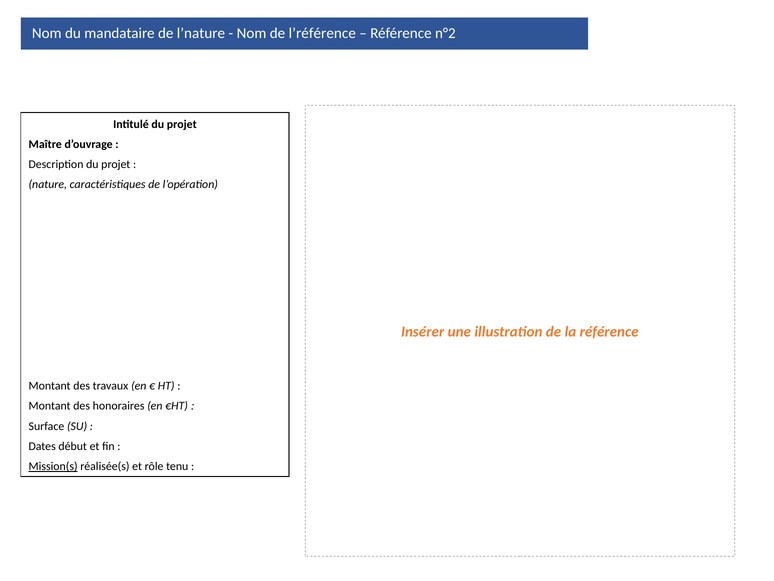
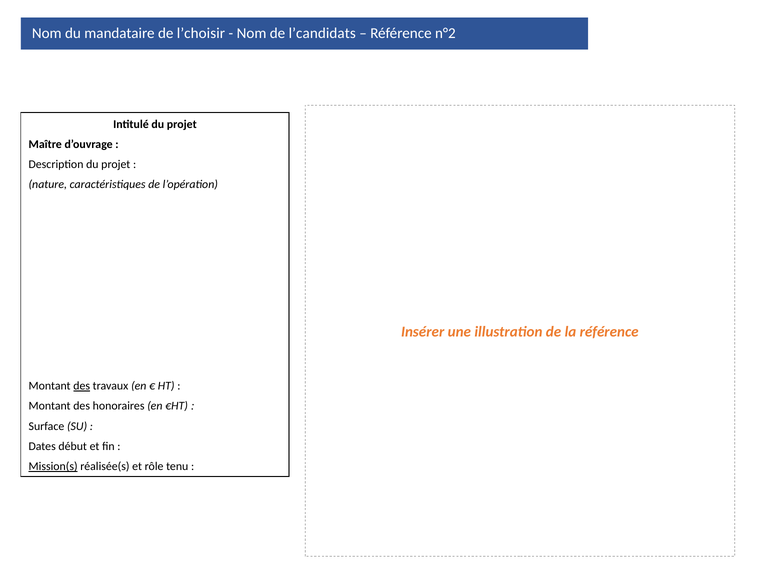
l’nature: l’nature -> l’choisir
l’référence: l’référence -> l’candidats
des at (82, 386) underline: none -> present
